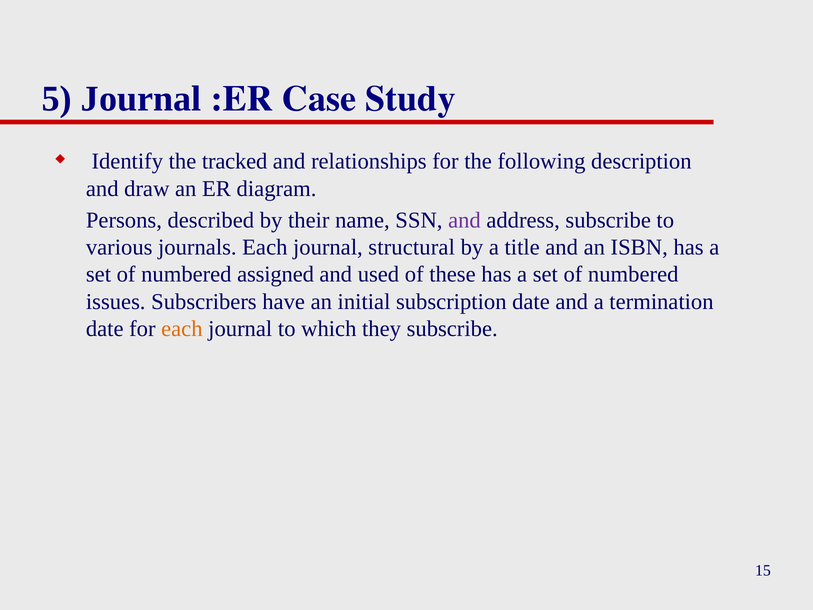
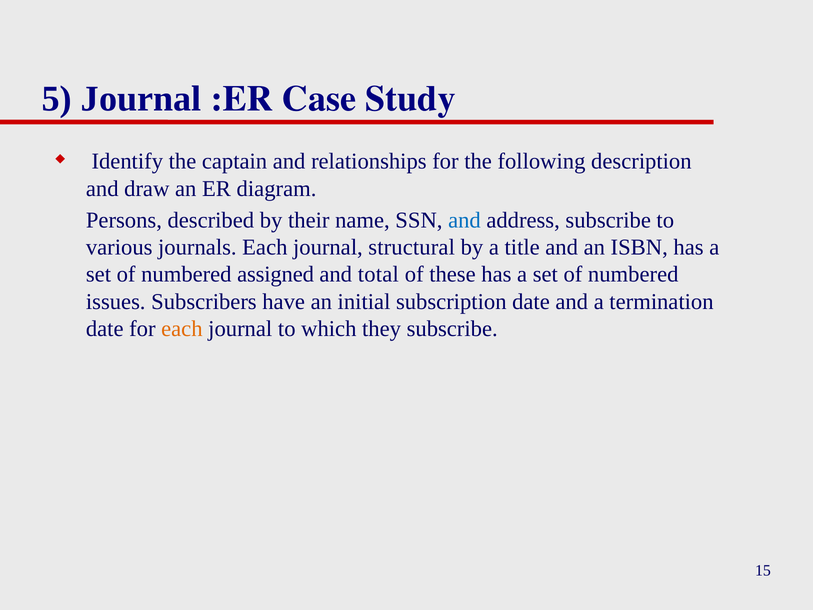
tracked: tracked -> captain
and at (464, 220) colour: purple -> blue
used: used -> total
